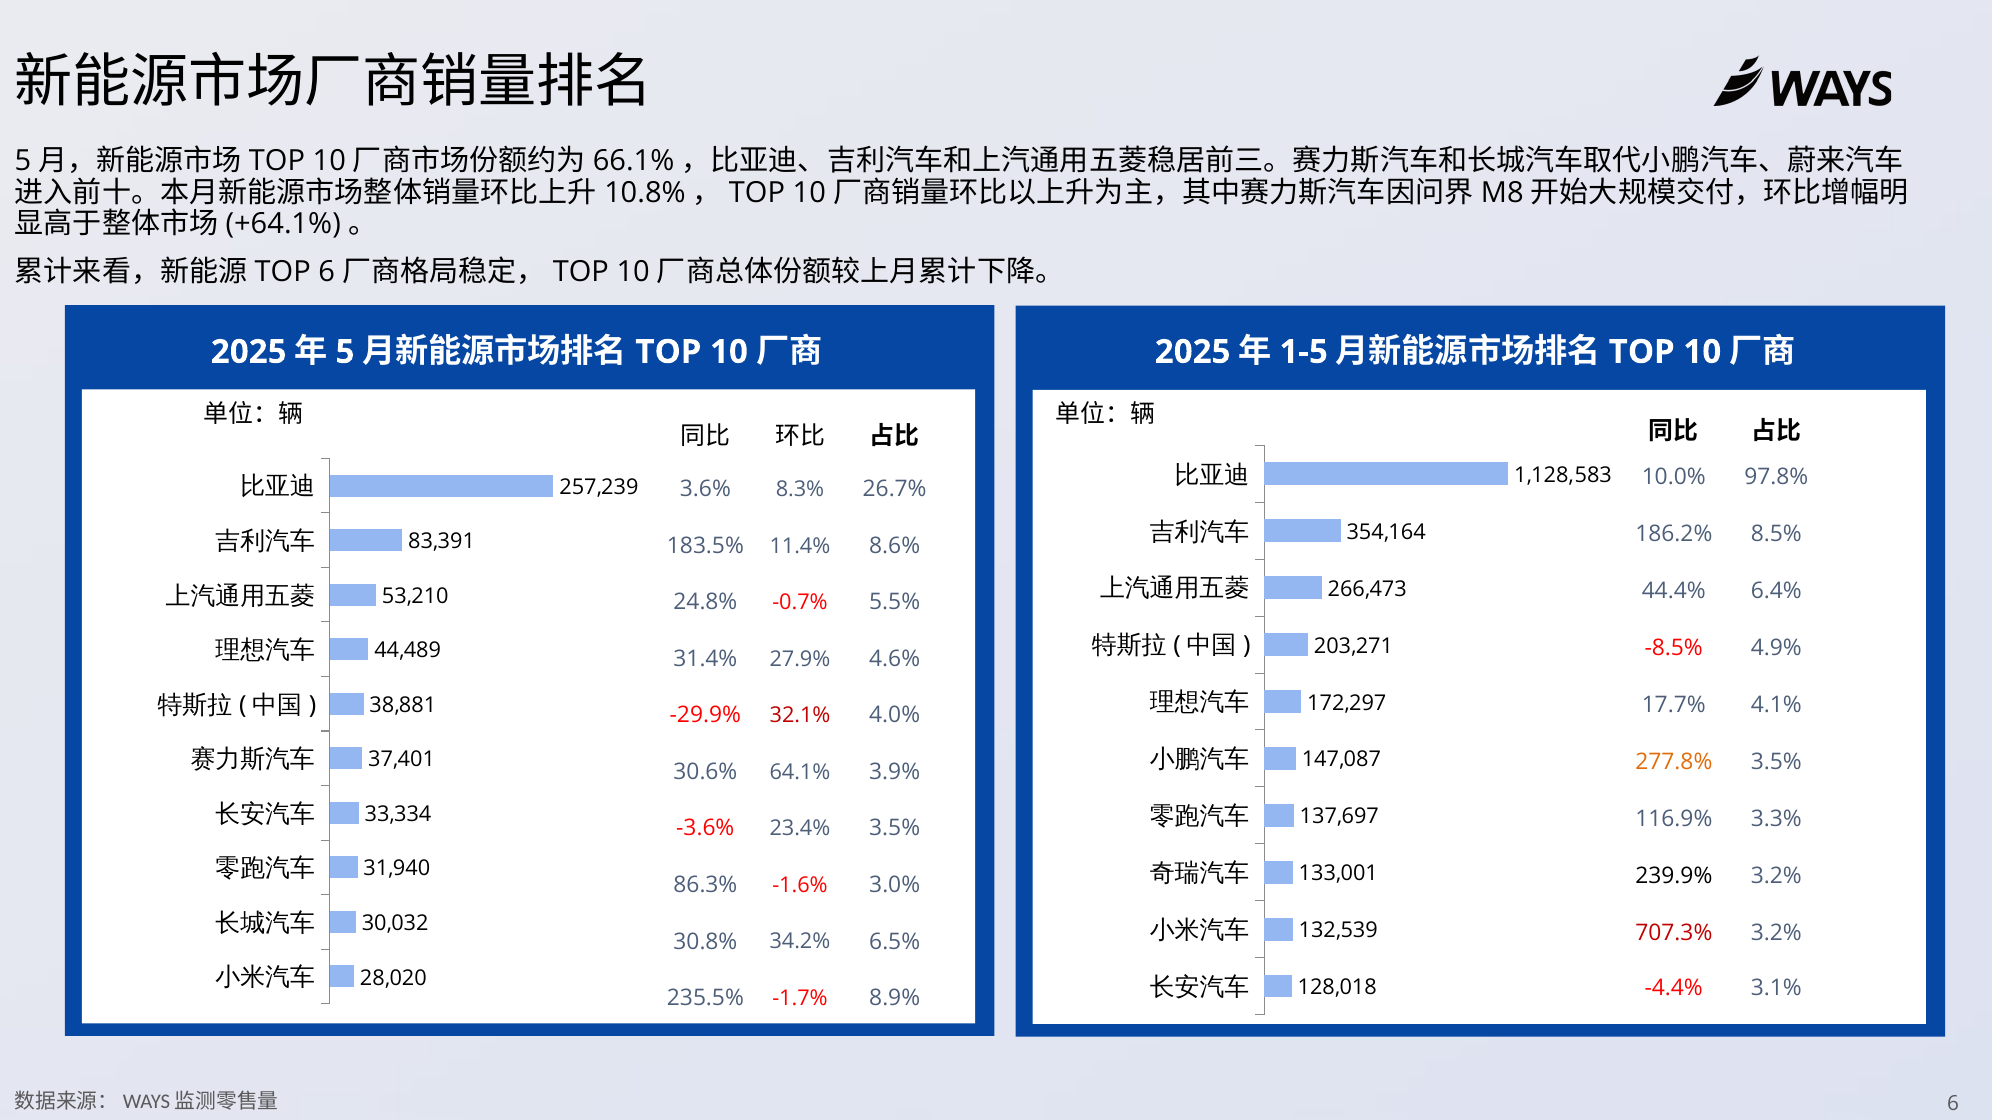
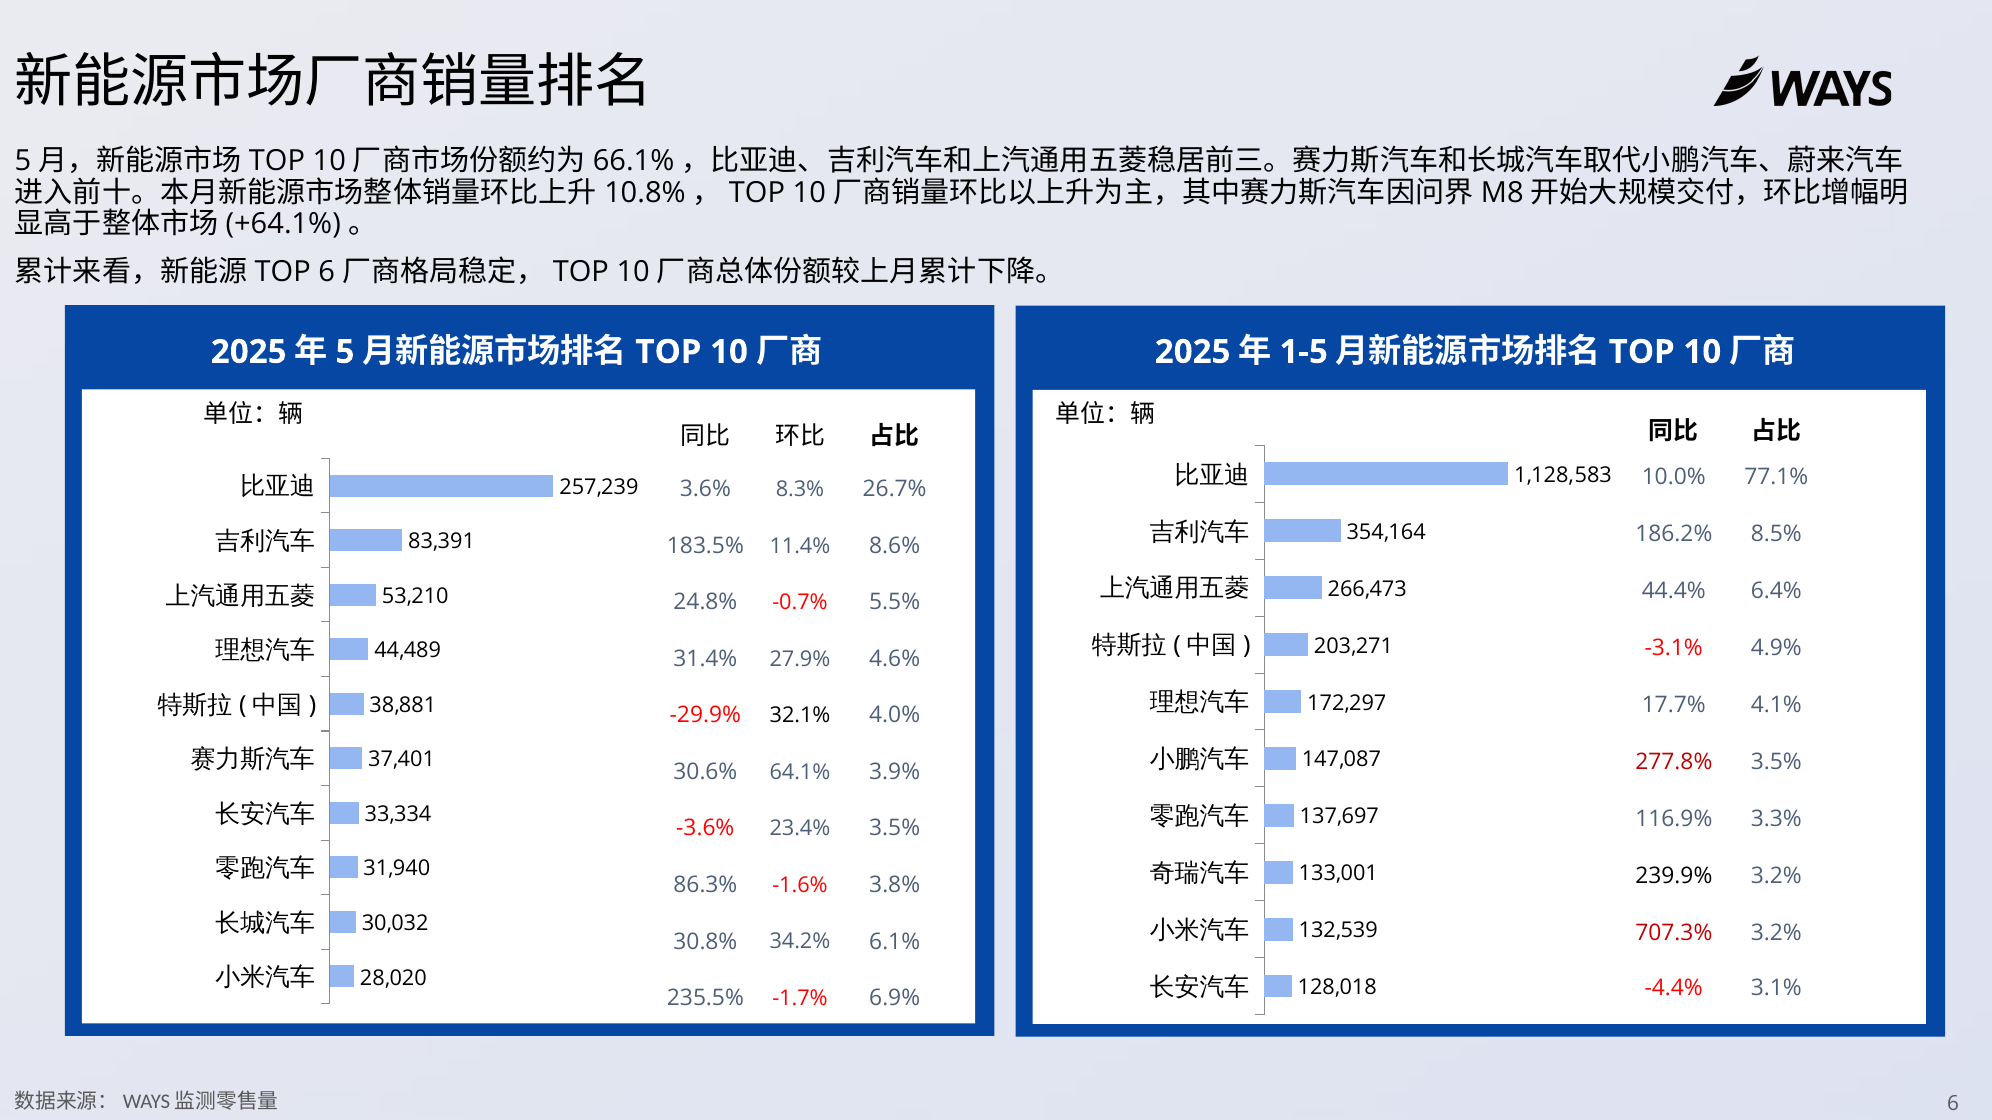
97.8%: 97.8% -> 77.1%
-8.5%: -8.5% -> -3.1%
32.1% colour: red -> black
277.8% colour: orange -> red
3.0%: 3.0% -> 3.8%
6.5%: 6.5% -> 6.1%
8.9%: 8.9% -> 6.9%
